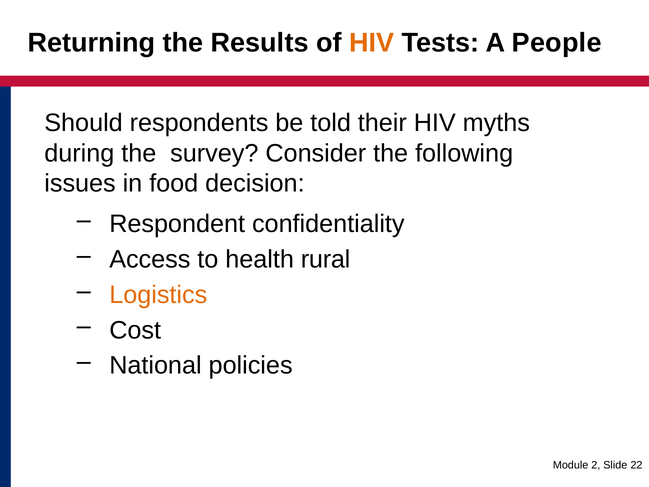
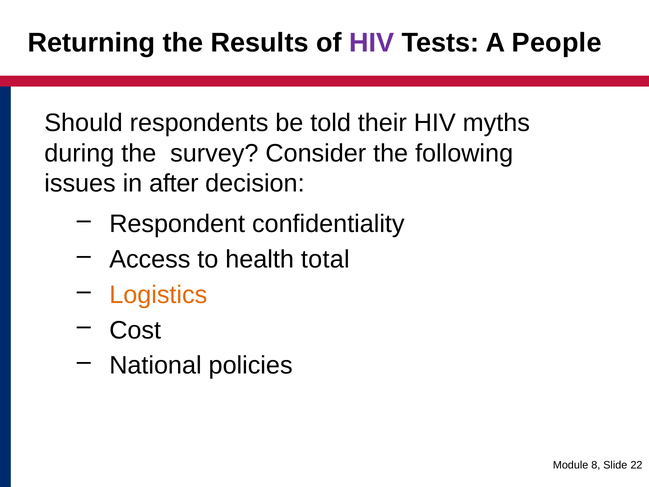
HIV at (372, 43) colour: orange -> purple
food: food -> after
rural: rural -> total
2: 2 -> 8
